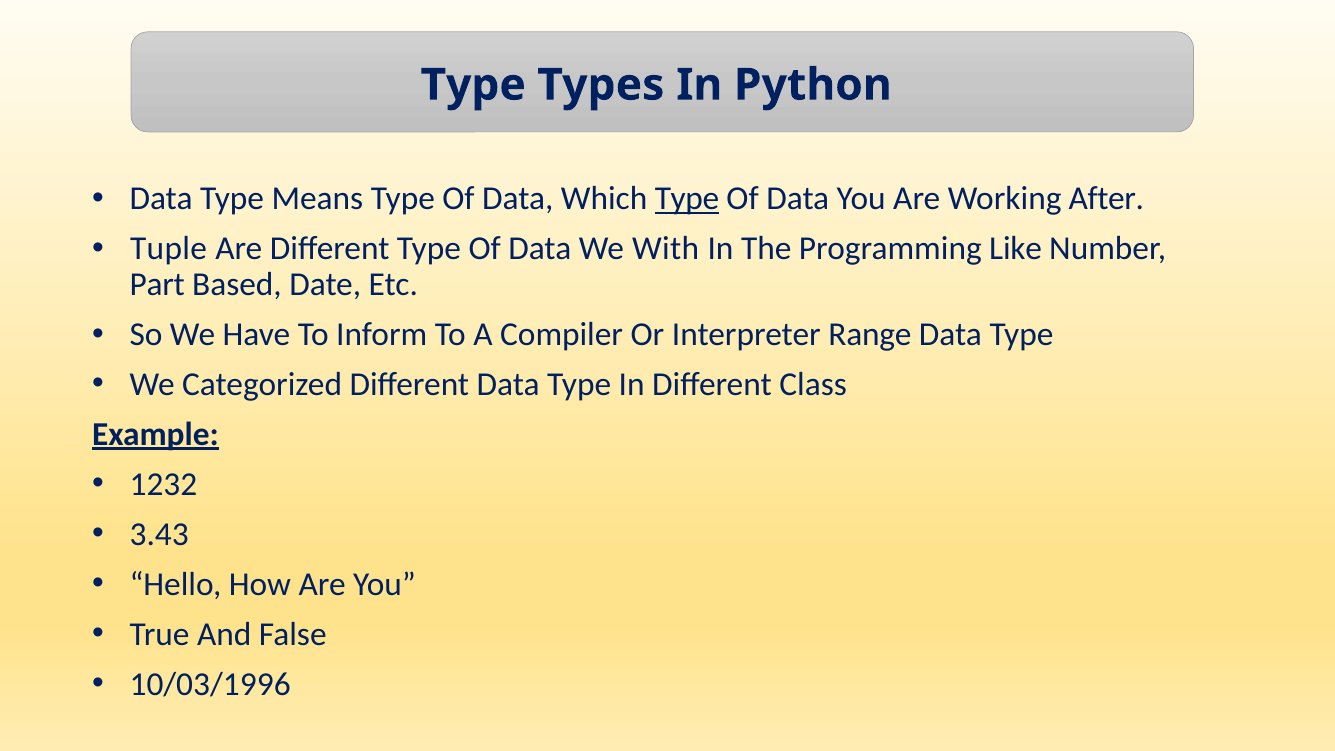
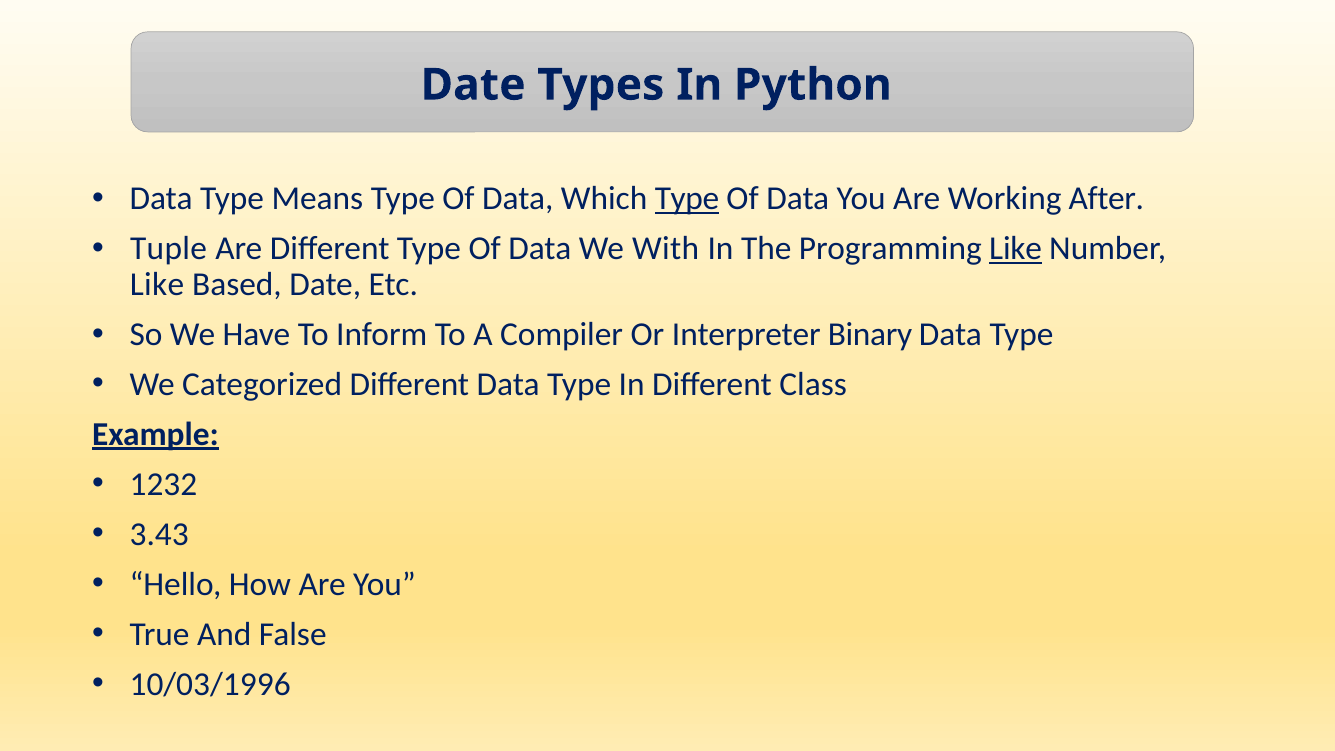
Type at (473, 85): Type -> Date
Like at (1016, 248) underline: none -> present
Part at (157, 284): Part -> Like
Range: Range -> Binary
